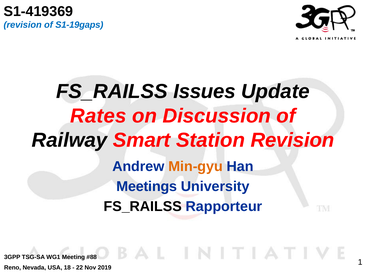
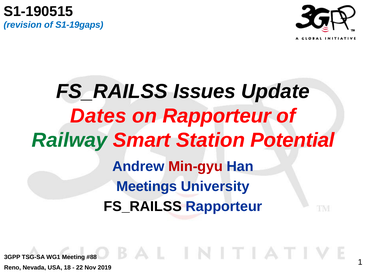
S1-419369: S1-419369 -> S1-190515
Rates: Rates -> Dates
on Discussion: Discussion -> Rapporteur
Railway colour: black -> green
Station Revision: Revision -> Potential
Min-gyu colour: orange -> red
